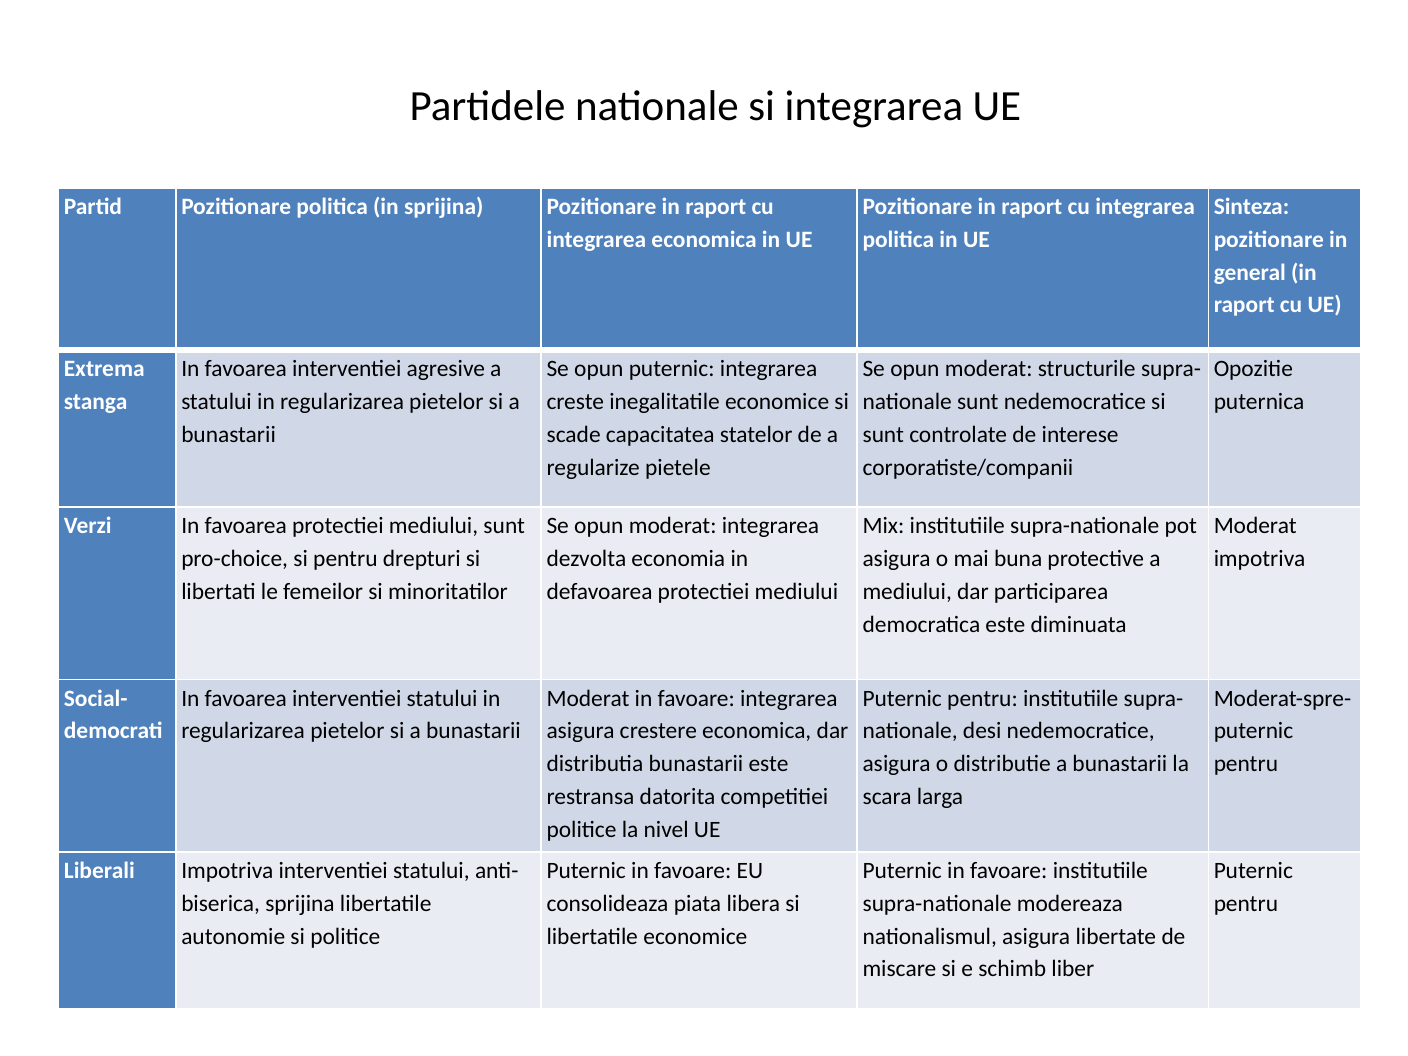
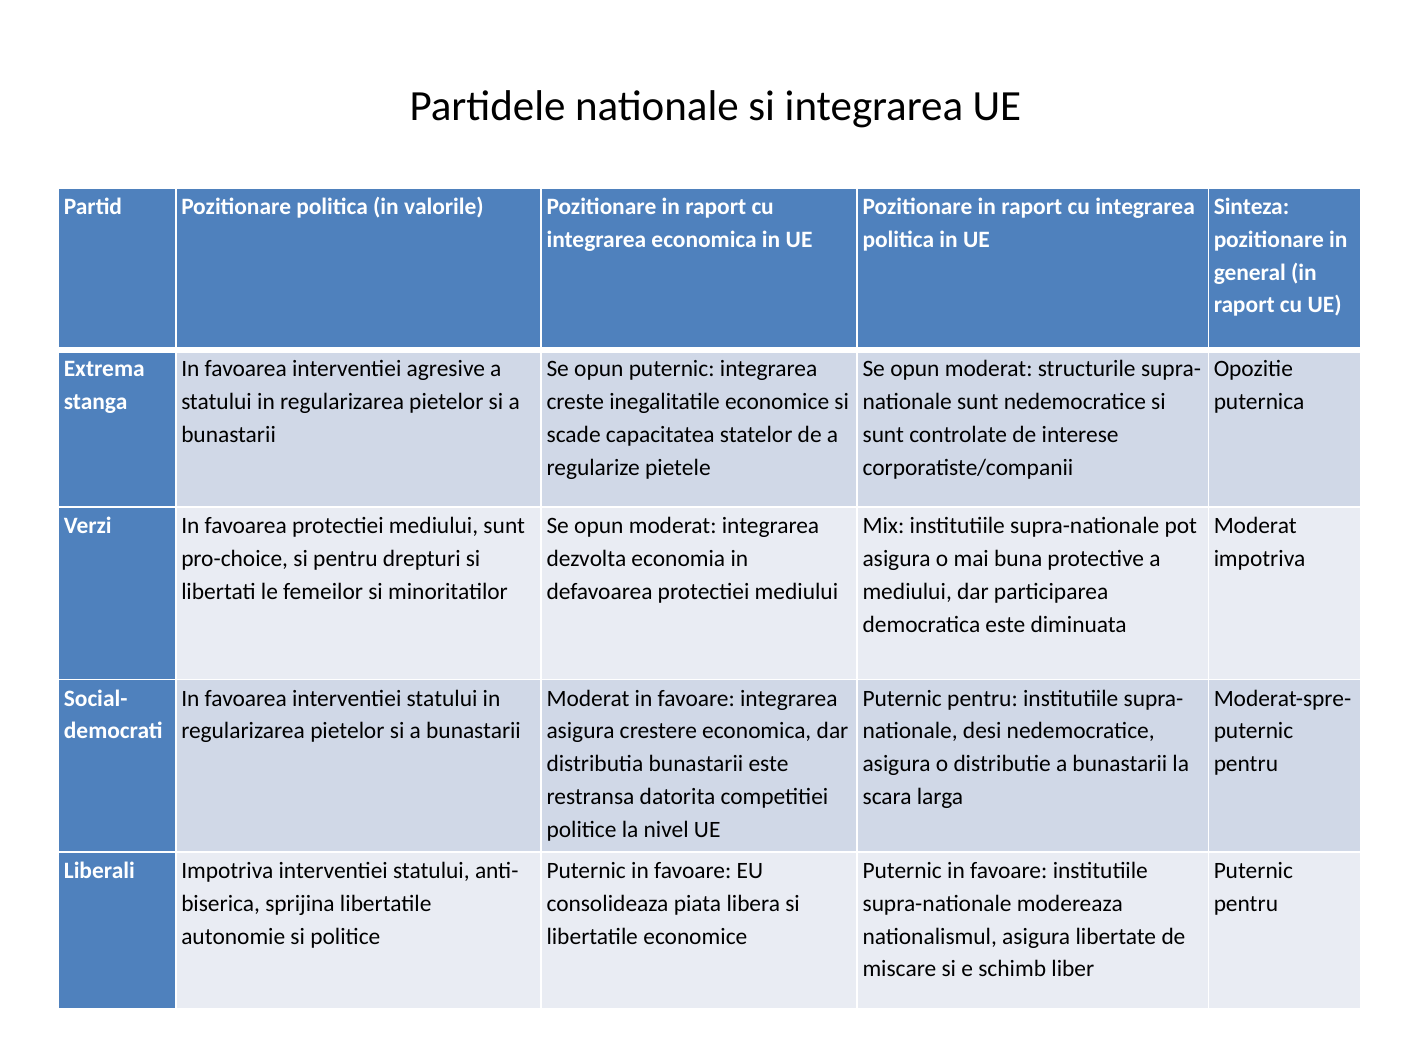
in sprijina: sprijina -> valorile
